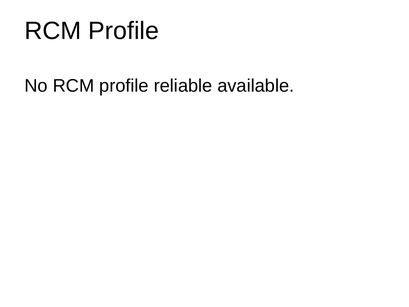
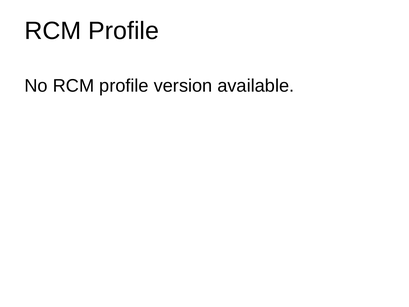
reliable: reliable -> version
